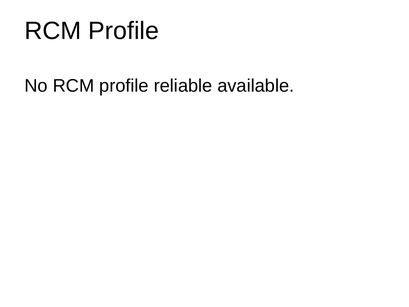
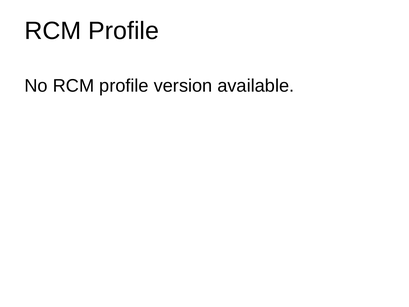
reliable: reliable -> version
